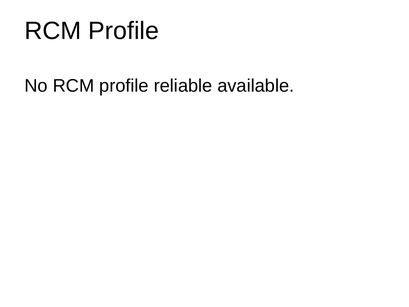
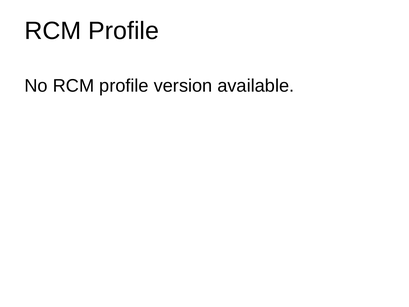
reliable: reliable -> version
